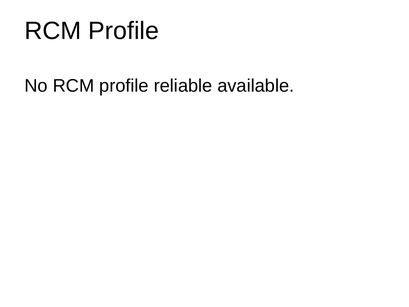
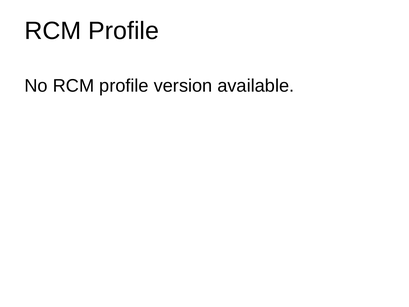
reliable: reliable -> version
